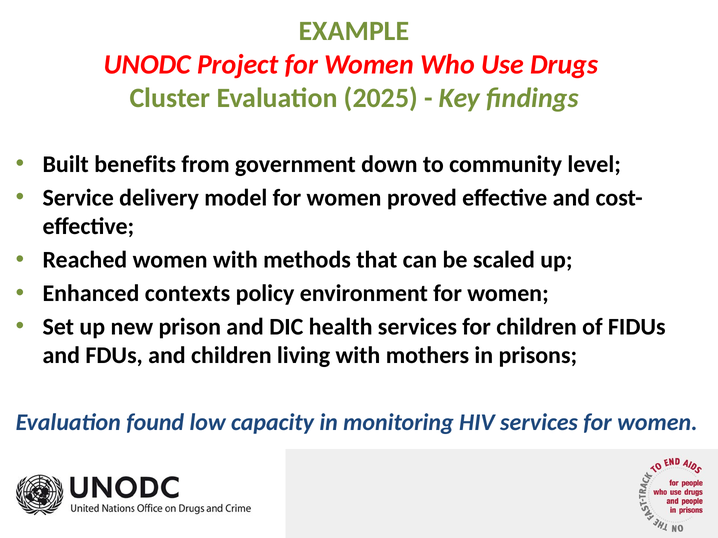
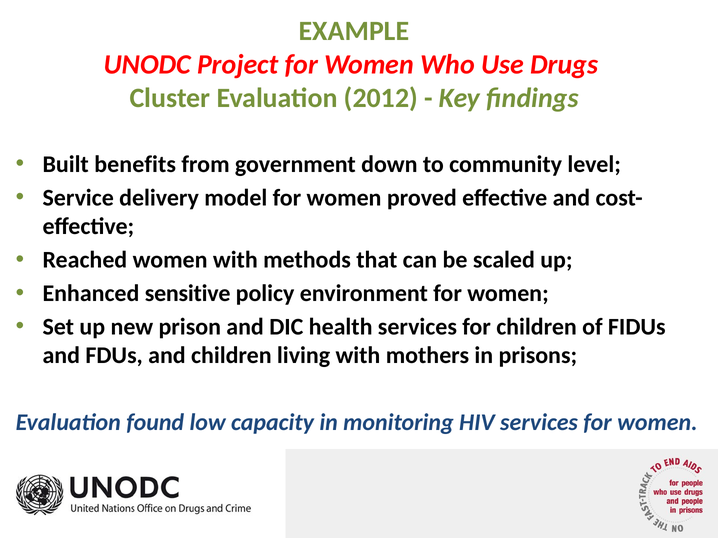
2025: 2025 -> 2012
contexts: contexts -> sensitive
